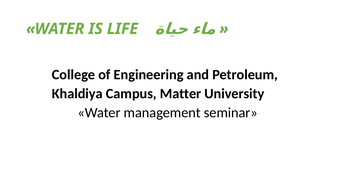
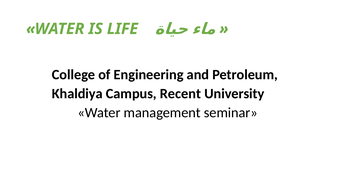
Matter: Matter -> Recent
